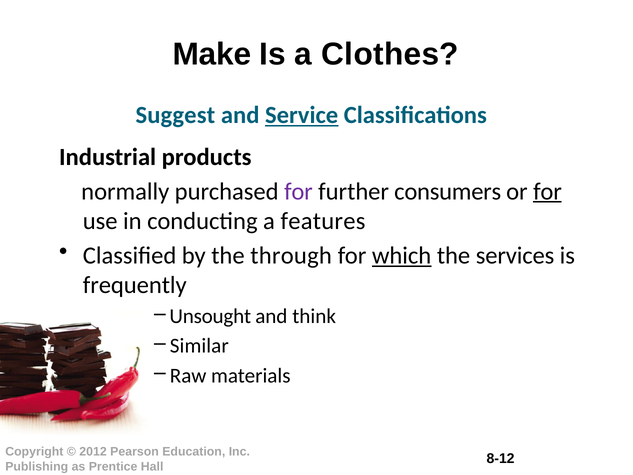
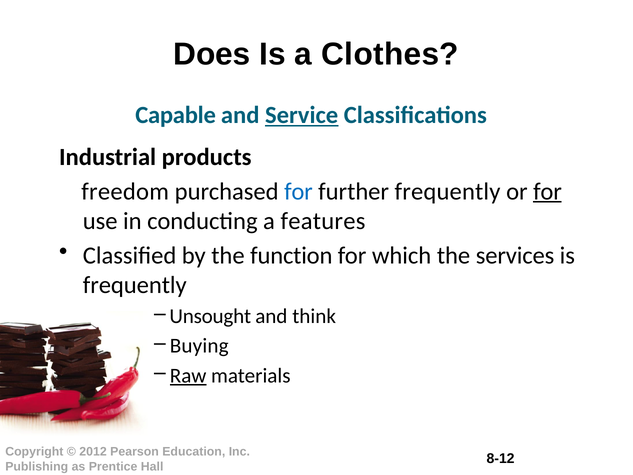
Make: Make -> Does
Suggest: Suggest -> Capable
normally: normally -> freedom
for at (298, 191) colour: purple -> blue
further consumers: consumers -> frequently
through: through -> function
which underline: present -> none
Similar: Similar -> Buying
Raw underline: none -> present
